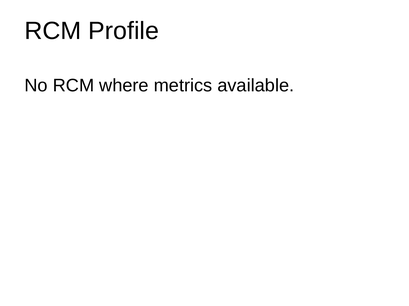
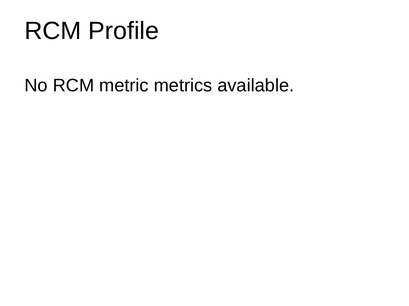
where: where -> metric
